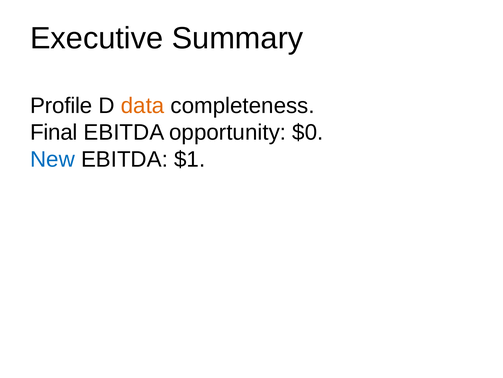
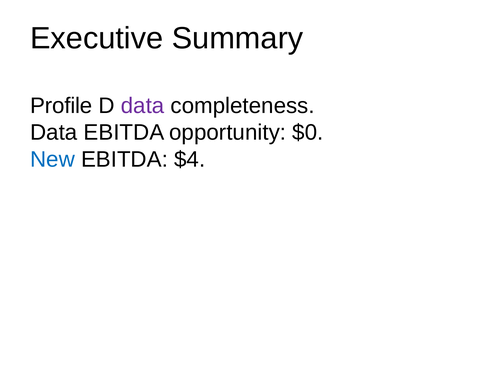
data at (143, 105) colour: orange -> purple
Final at (54, 132): Final -> Data
$1: $1 -> $4
